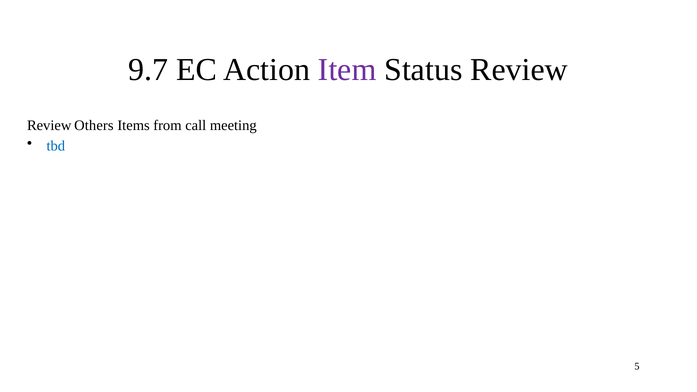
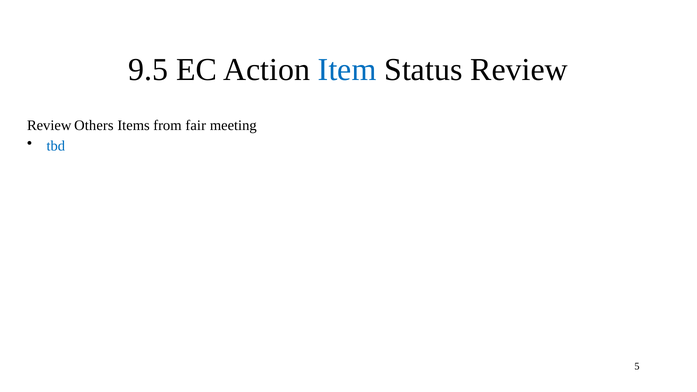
9.7: 9.7 -> 9.5
Item colour: purple -> blue
call: call -> fair
